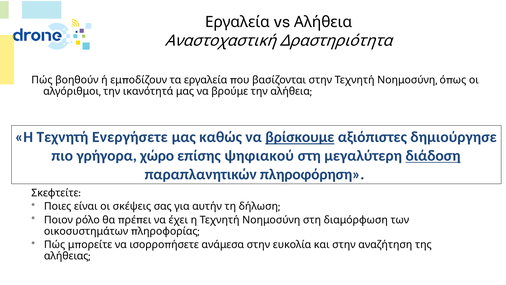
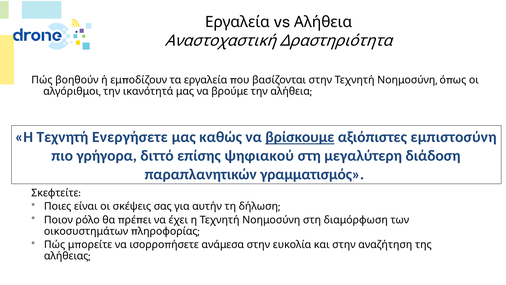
δημιούργησε: δημιούργησε -> εμπιστοσύνη
χώρο: χώρο -> διττό
διάδοση underline: present -> none
πληροφόρηση: πληροφόρηση -> γραμματισμός
